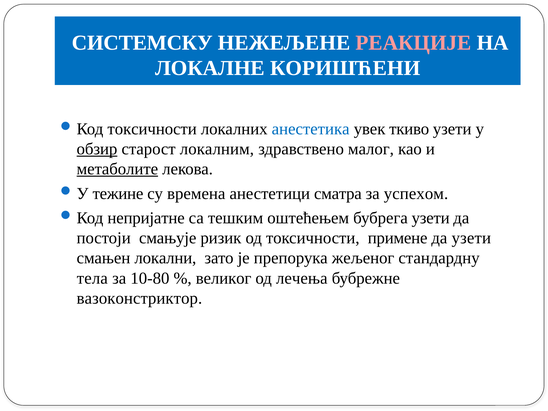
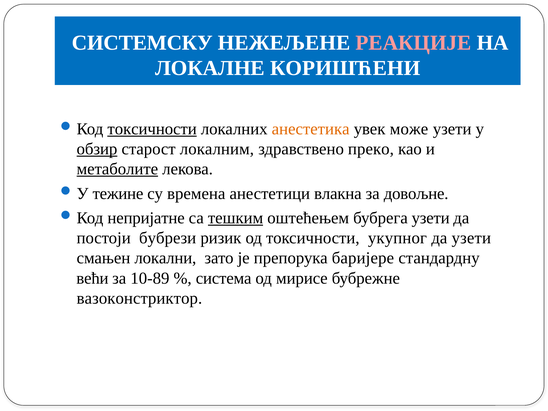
токсичности at (152, 129) underline: none -> present
анестетика colour: blue -> orange
ткиво: ткиво -> може
малог: малог -> преко
сматра: сматра -> влакна
успехом: успехом -> довољне
тешким underline: none -> present
смањује: смањује -> бубрези
примене: примене -> укупног
жељеног: жељеног -> баријере
тела: тела -> већи
10-80: 10-80 -> 10-89
великог: великог -> система
лечења: лечења -> мирисе
